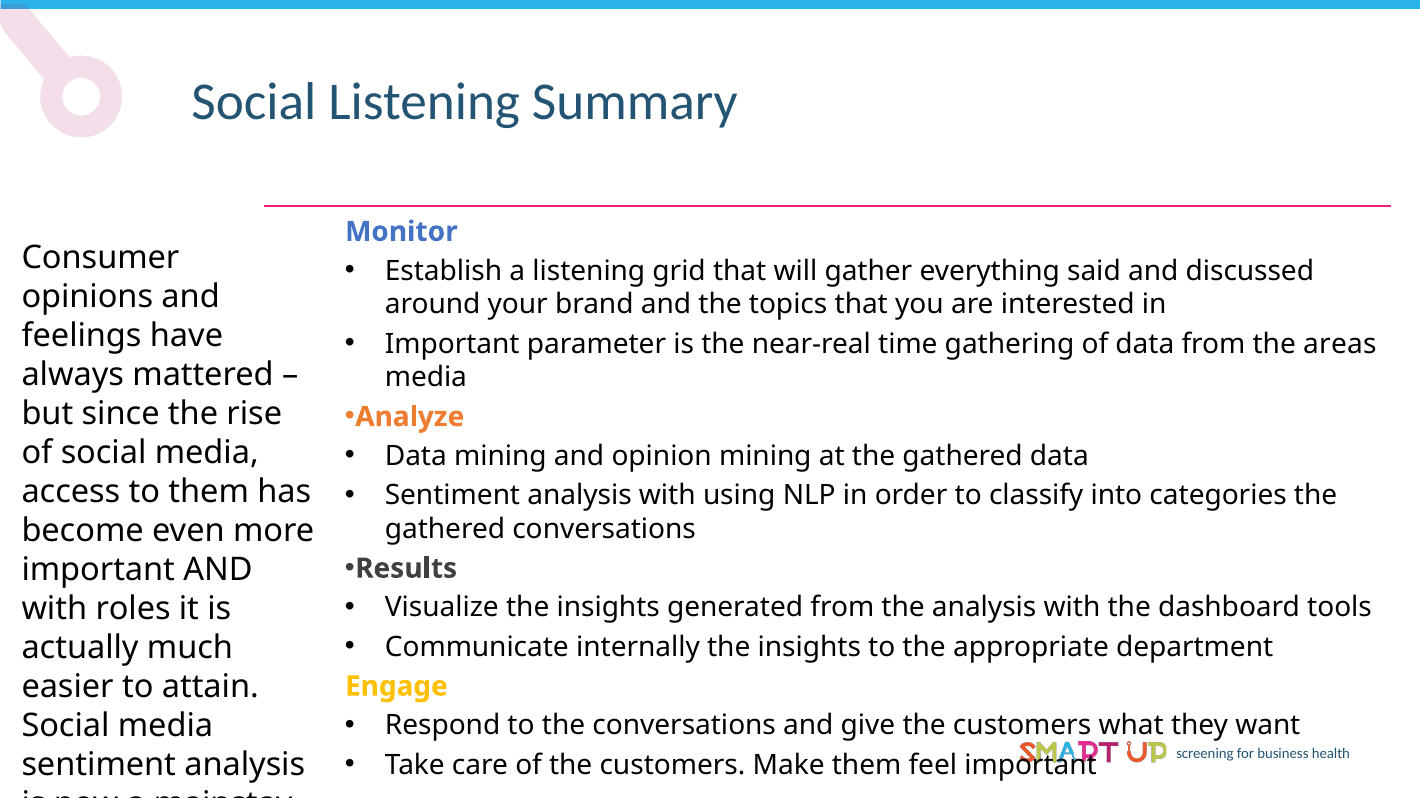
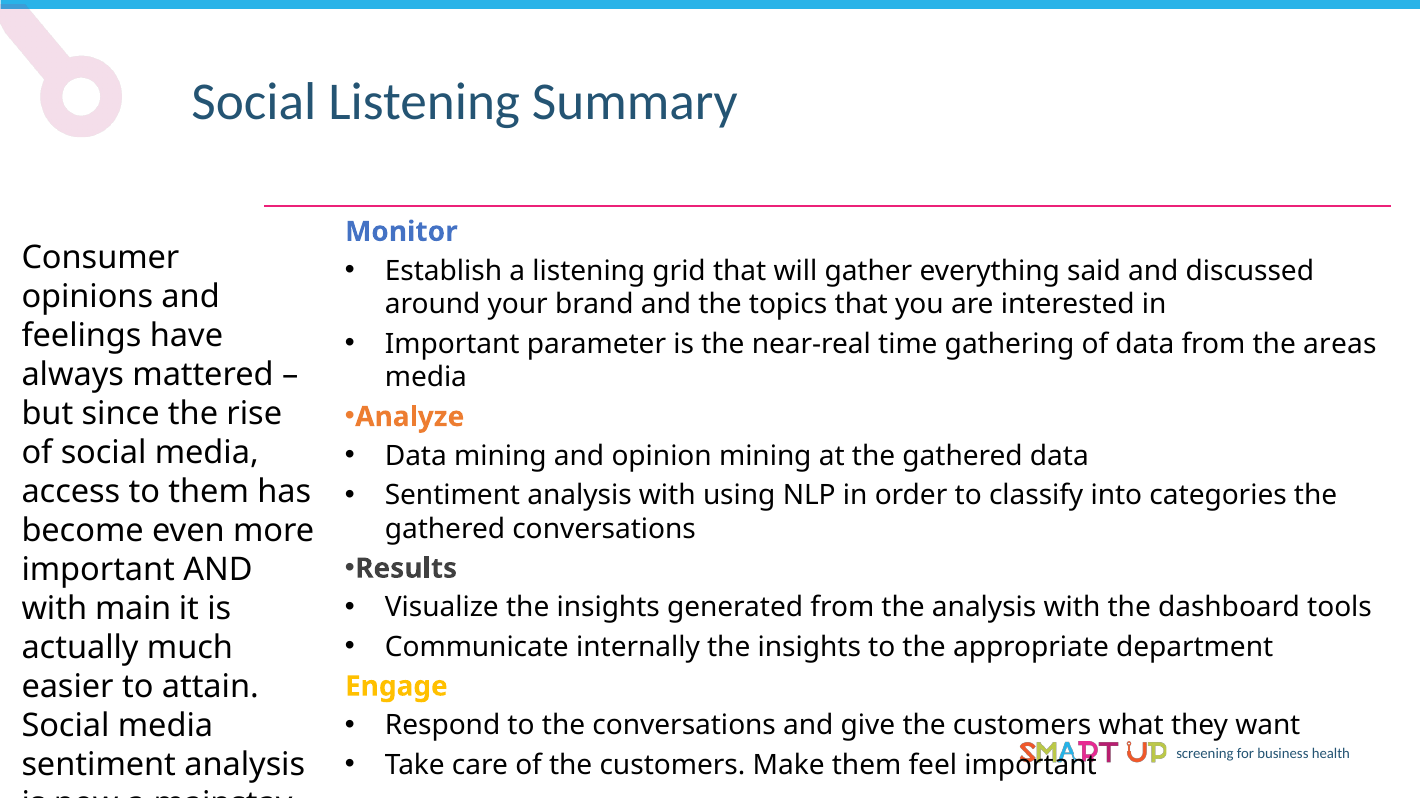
roles: roles -> main
